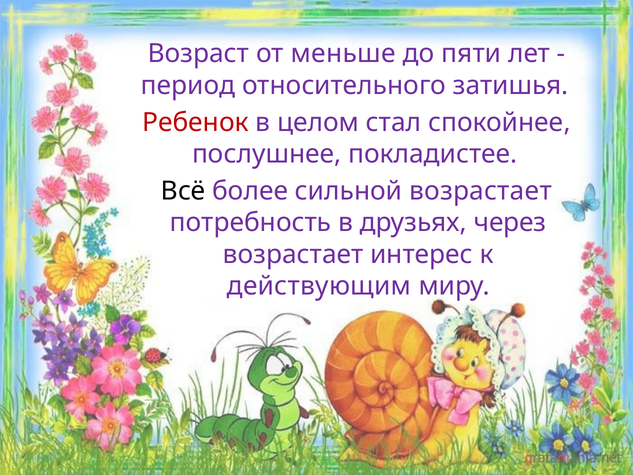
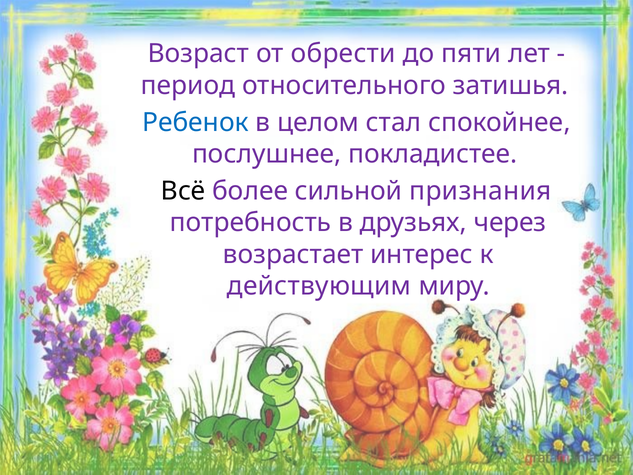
меньше: меньше -> обрести
Ребенок colour: red -> blue
сильной возрастает: возрастает -> признания
